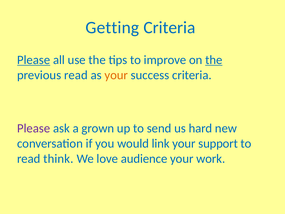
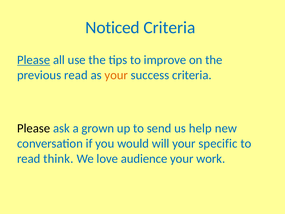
Getting: Getting -> Noticed
the at (214, 60) underline: present -> none
Please at (34, 128) colour: purple -> black
hard: hard -> help
link: link -> will
support: support -> specific
